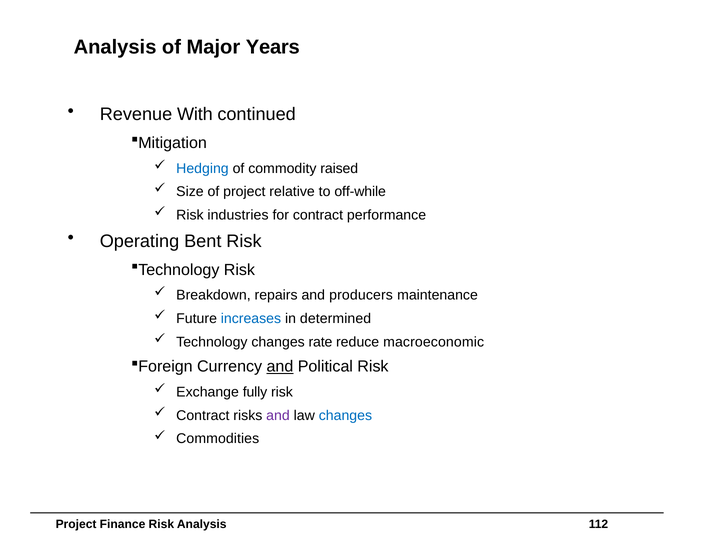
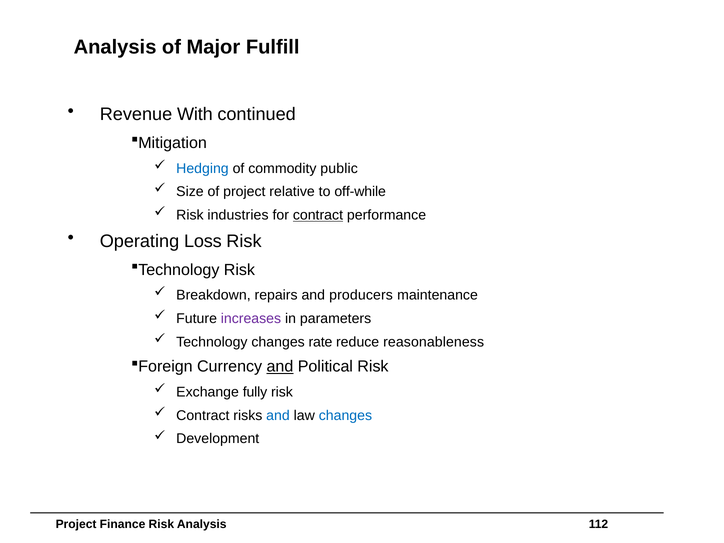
Years: Years -> Fulfill
raised: raised -> public
contract at (318, 215) underline: none -> present
Bent: Bent -> Loss
increases colour: blue -> purple
determined: determined -> parameters
macroeconomic: macroeconomic -> reasonableness
and at (278, 415) colour: purple -> blue
Commodities: Commodities -> Development
